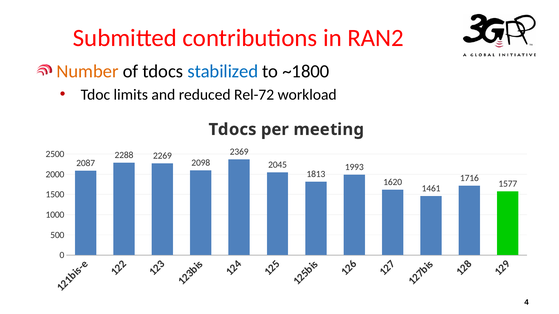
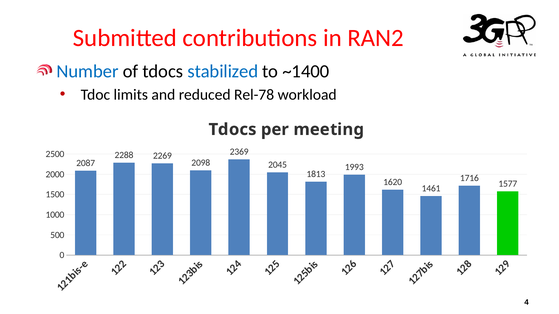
Number colour: orange -> blue
~1800: ~1800 -> ~1400
Rel-72: Rel-72 -> Rel-78
